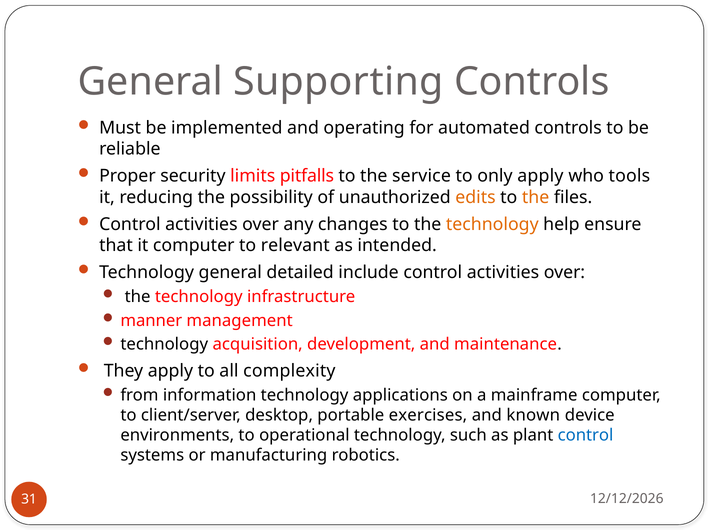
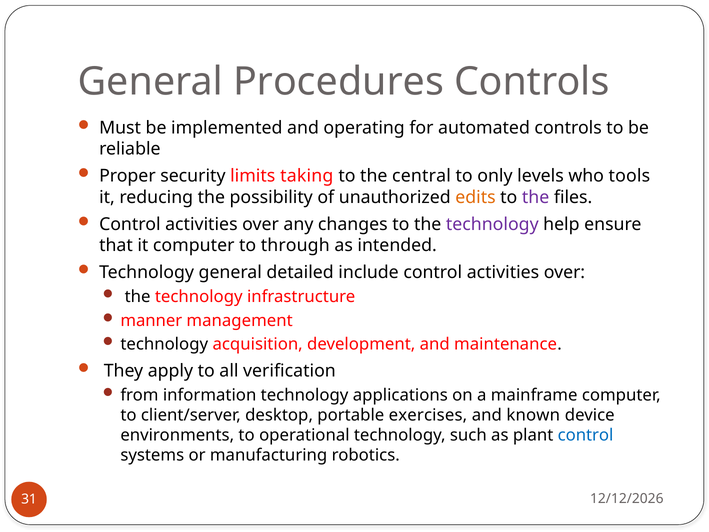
Supporting: Supporting -> Procedures
pitfalls: pitfalls -> taking
service: service -> central
only apply: apply -> levels
the at (536, 197) colour: orange -> purple
technology at (492, 224) colour: orange -> purple
relevant: relevant -> through
complexity: complexity -> verification
